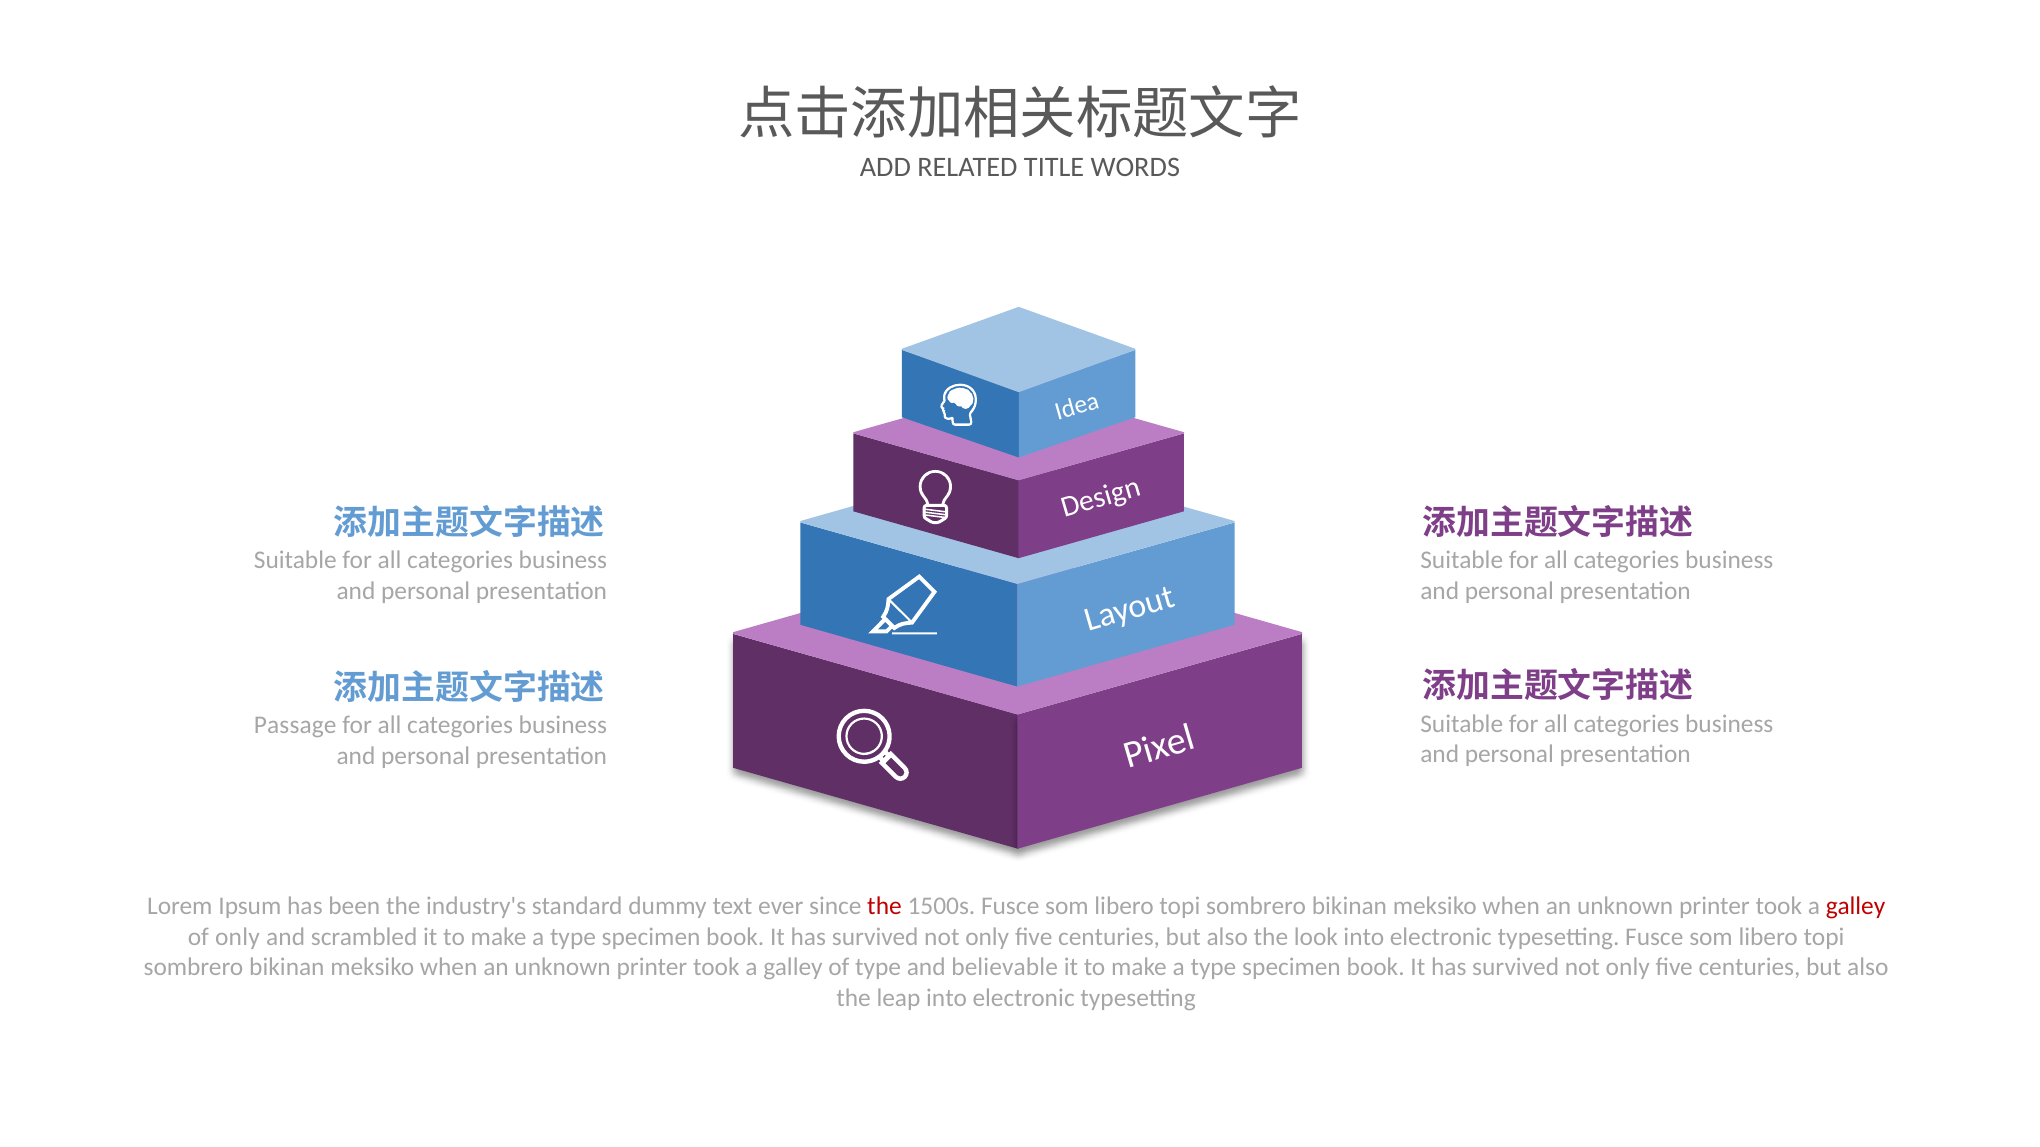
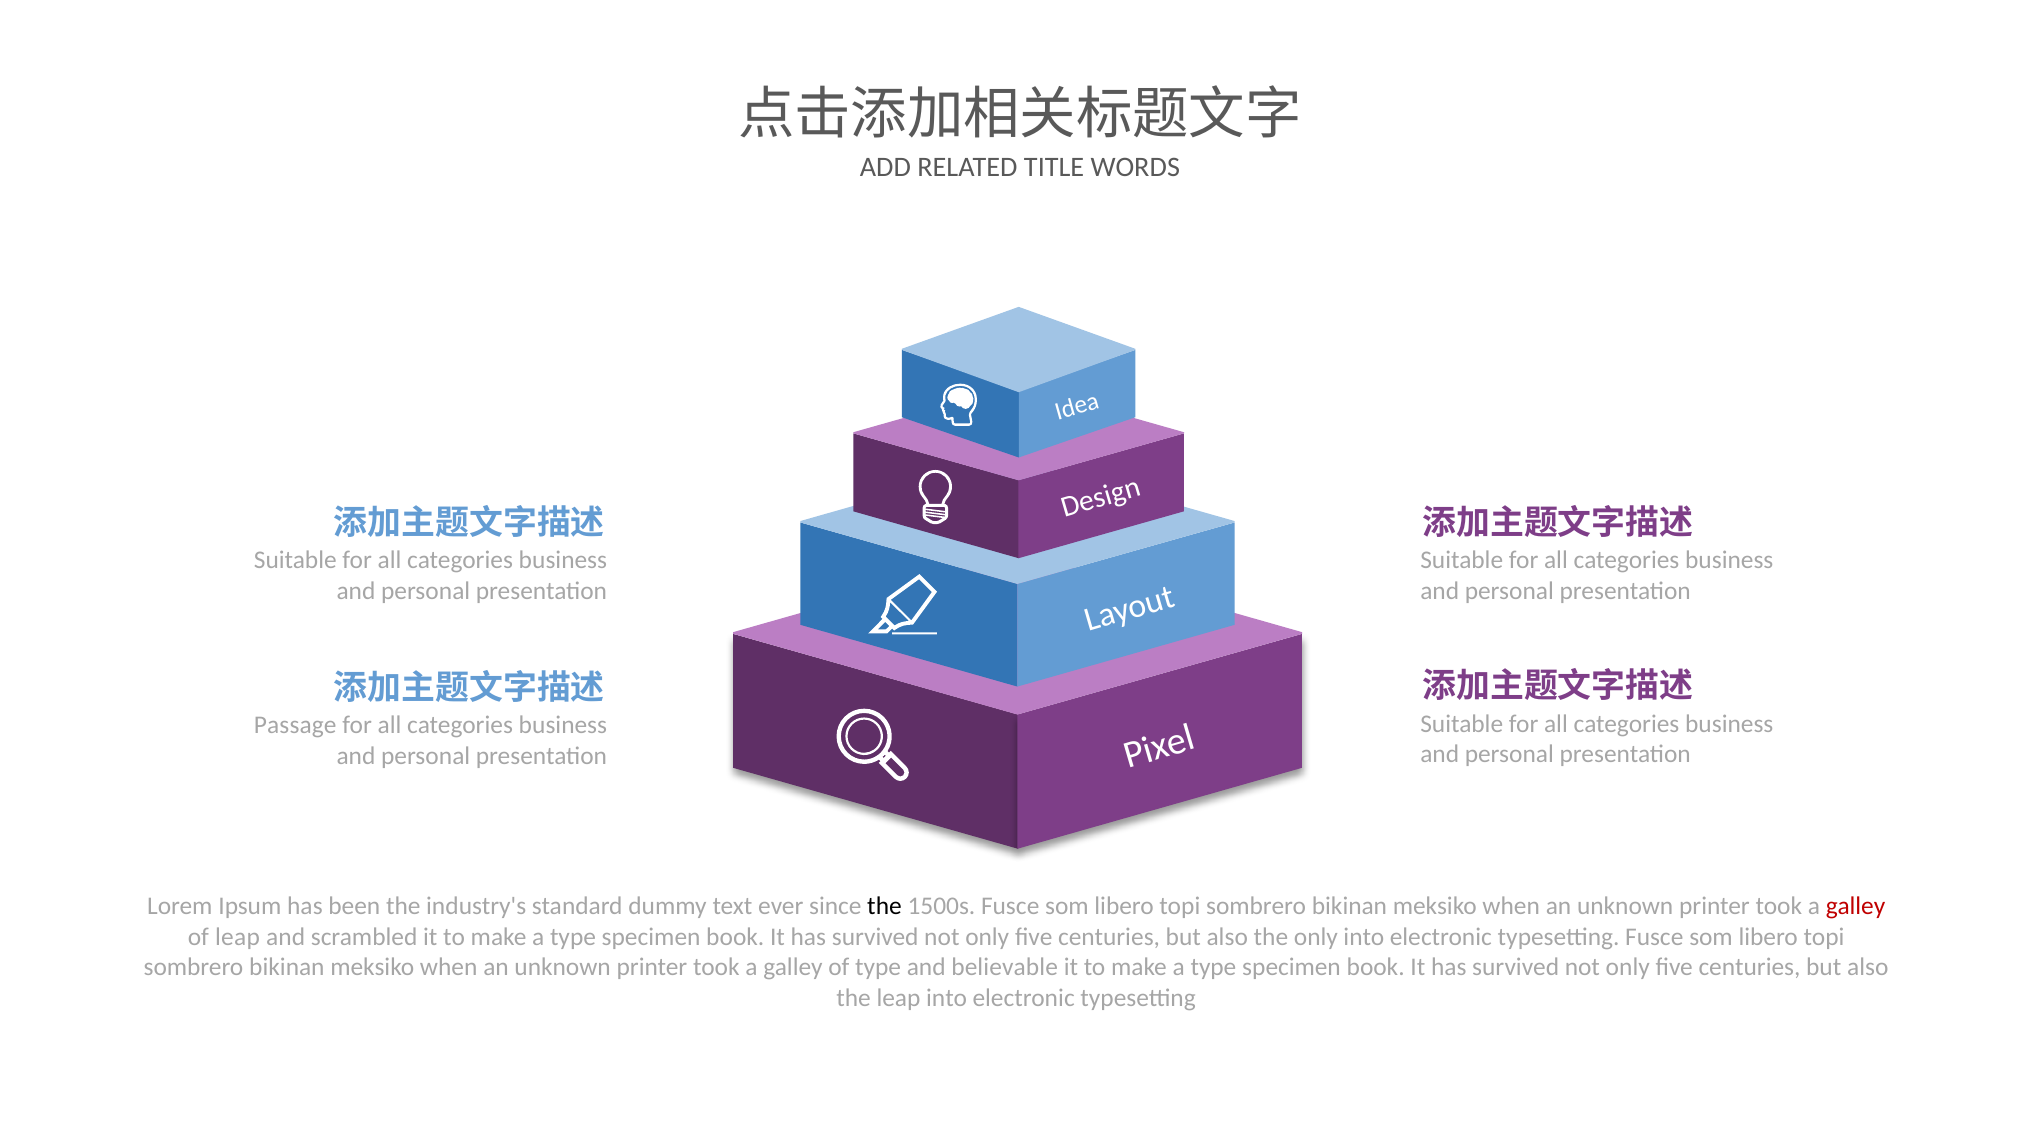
the at (885, 907) colour: red -> black
of only: only -> leap
the look: look -> only
